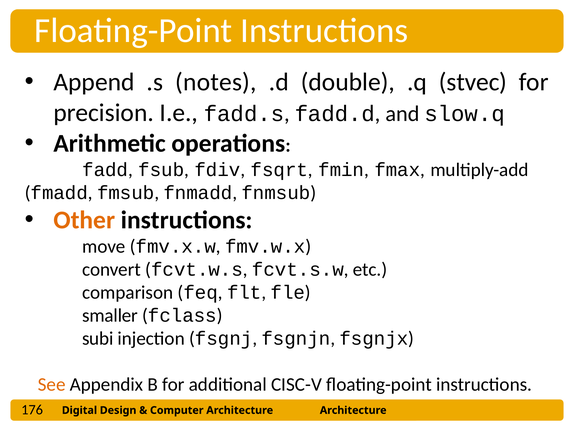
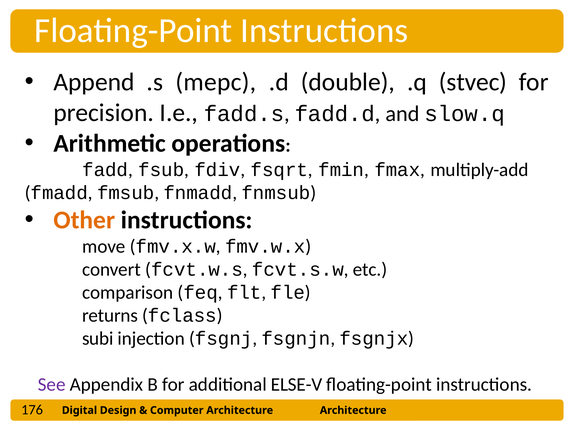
notes: notes -> mepc
smaller: smaller -> returns
See colour: orange -> purple
CISC-V: CISC-V -> ELSE-V
